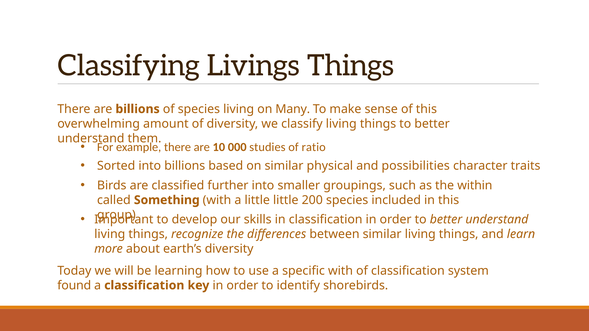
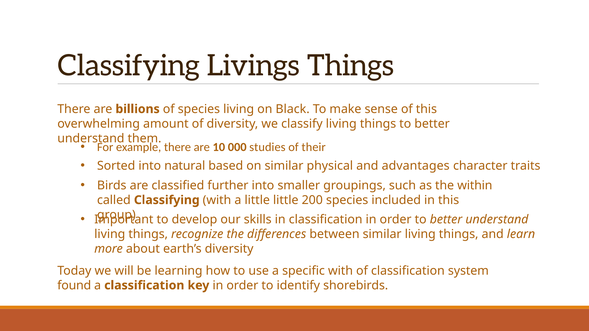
Many: Many -> Black
ratio: ratio -> their
into billions: billions -> natural
possibilities: possibilities -> advantages
called Something: Something -> Classifying
